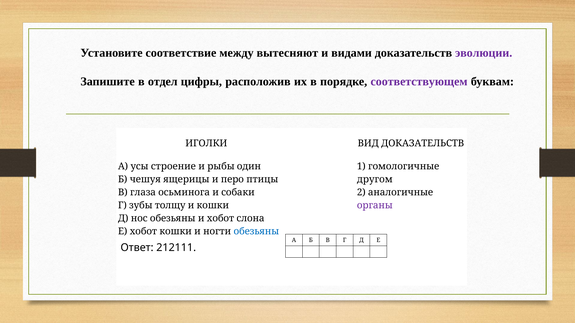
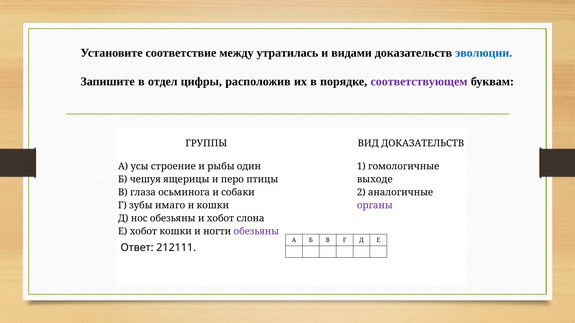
вытесняют: вытесняют -> утратилась
эволюции colour: purple -> blue
ИГОЛКИ: ИГОЛКИ -> ГРУППЫ
другом: другом -> выходе
толщу: толщу -> имаго
обезьяны at (256, 232) colour: blue -> purple
